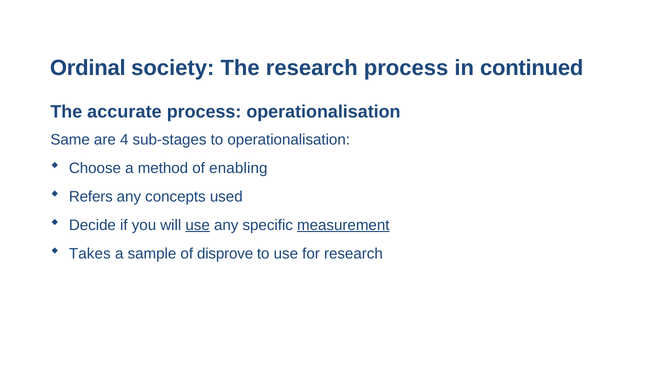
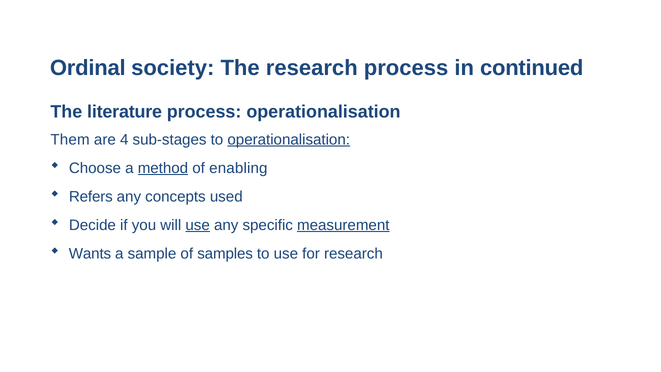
accurate: accurate -> literature
Same: Same -> Them
operationalisation at (289, 139) underline: none -> present
method underline: none -> present
Takes: Takes -> Wants
disprove: disprove -> samples
